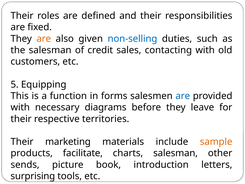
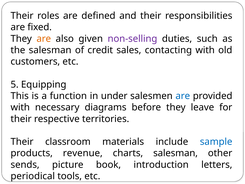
non-selling colour: blue -> purple
forms: forms -> under
marketing: marketing -> classroom
sample colour: orange -> blue
facilitate: facilitate -> revenue
surprising: surprising -> periodical
